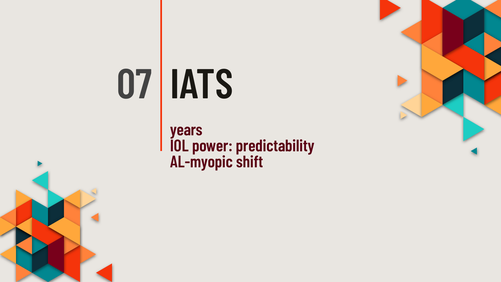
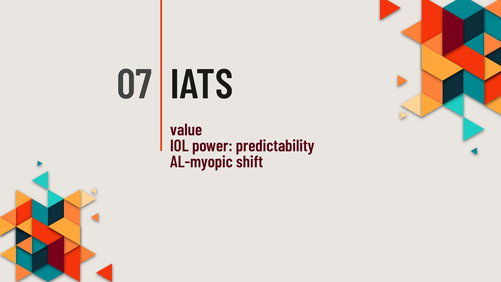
years: years -> value
